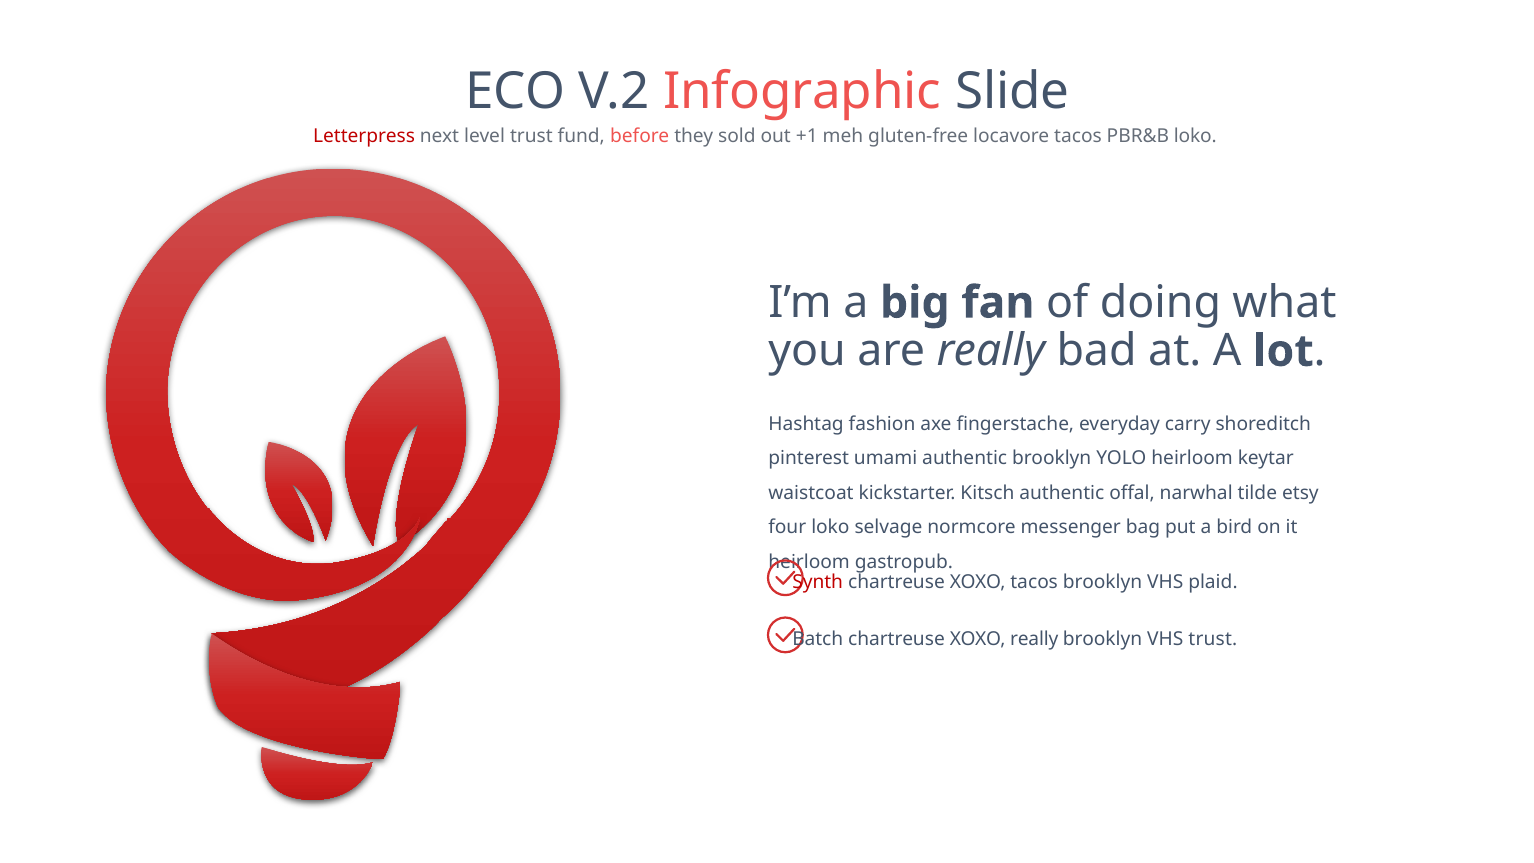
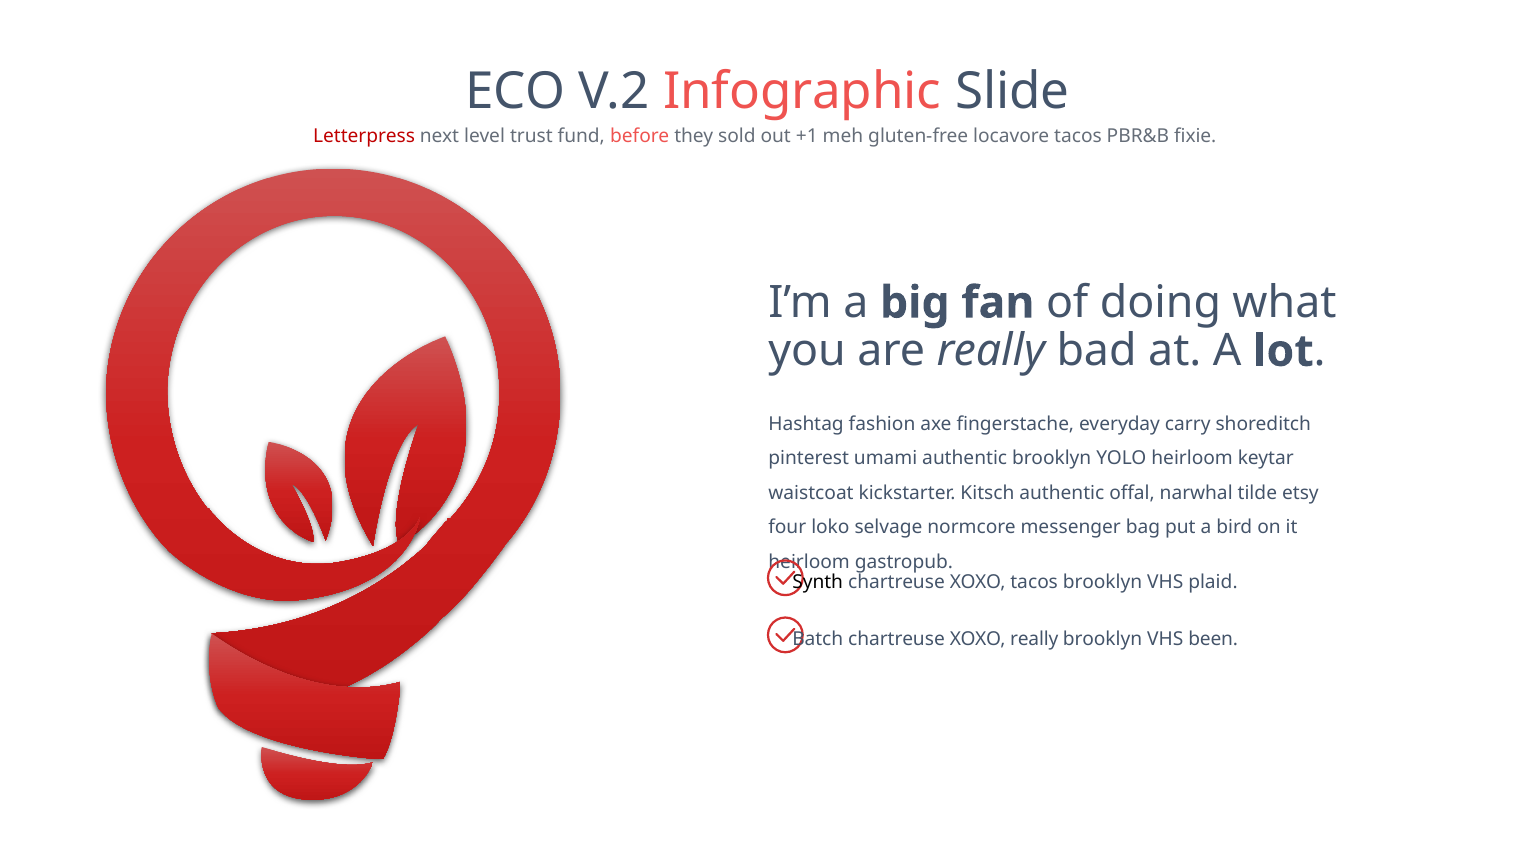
PBR&B loko: loko -> fixie
Synth colour: red -> black
VHS trust: trust -> been
